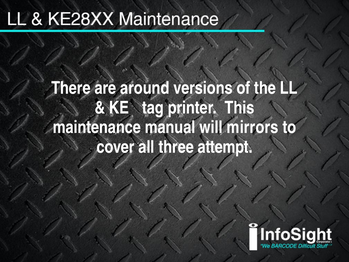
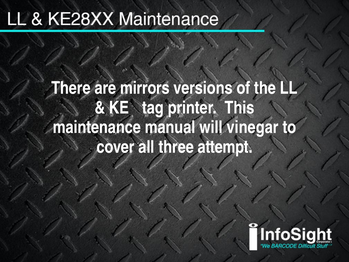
around: around -> mirrors
mirrors: mirrors -> vinegar
